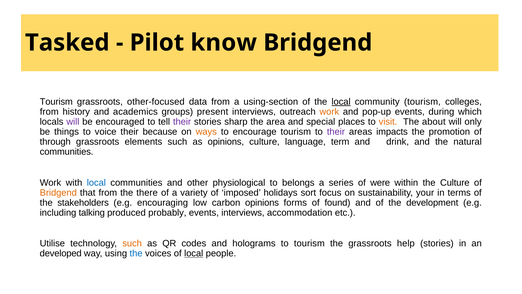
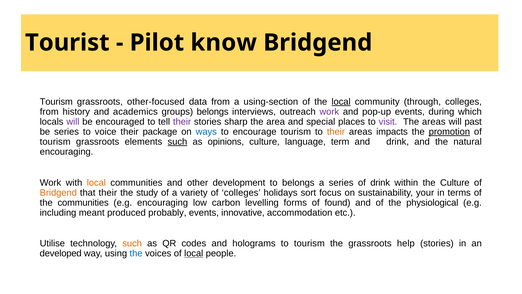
Tasked: Tasked -> Tourist
community tourism: tourism -> through
groups present: present -> belongs
work at (329, 112) colour: orange -> purple
visit colour: orange -> purple
The about: about -> areas
only: only -> past
be things: things -> series
because: because -> package
ways colour: orange -> blue
their at (336, 132) colour: purple -> orange
promotion underline: none -> present
through at (55, 142): through -> tourism
such at (177, 142) underline: none -> present
communities at (67, 152): communities -> encouraging
local at (96, 182) colour: blue -> orange
physiological: physiological -> development
of were: were -> drink
that from: from -> their
there: there -> study
of imposed: imposed -> colleges
the stakeholders: stakeholders -> communities
carbon opinions: opinions -> levelling
development: development -> physiological
talking: talking -> meant
events interviews: interviews -> innovative
